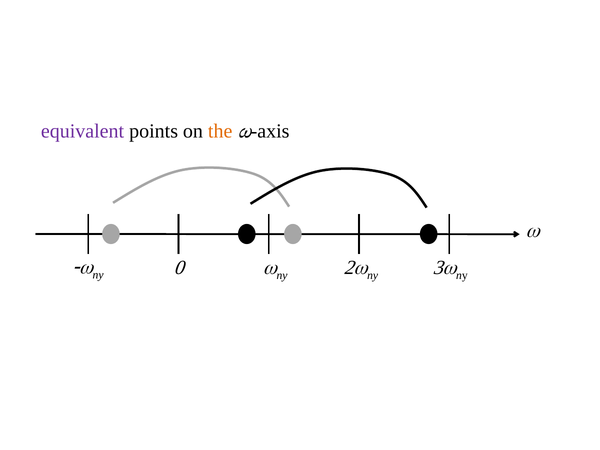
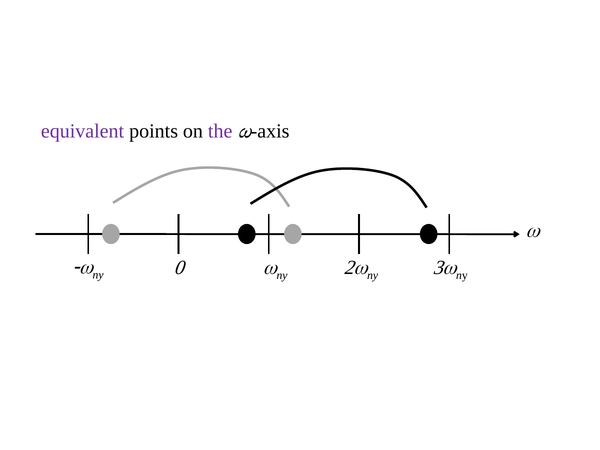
the colour: orange -> purple
